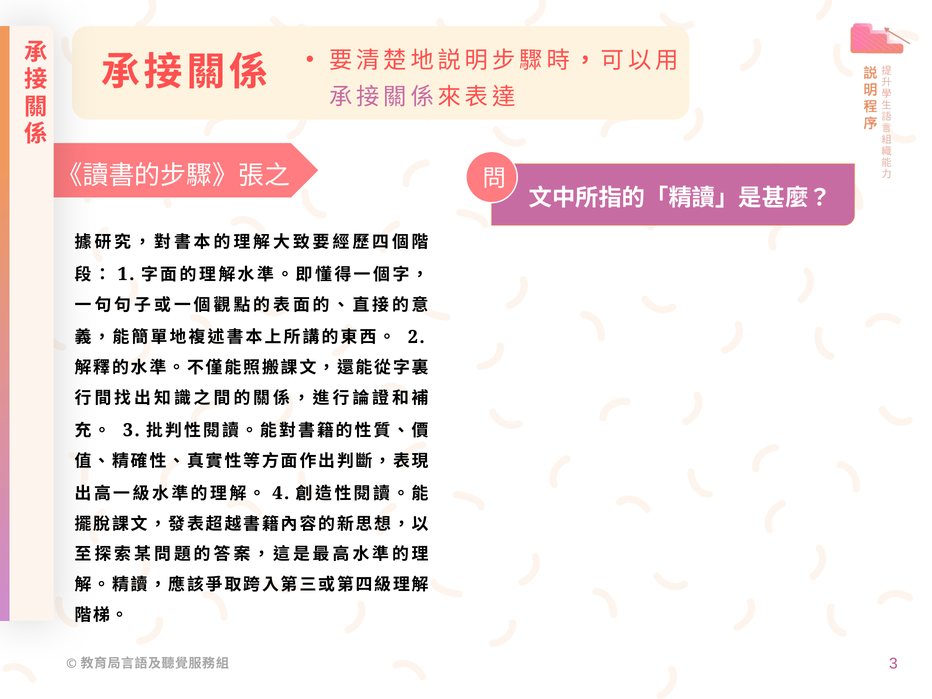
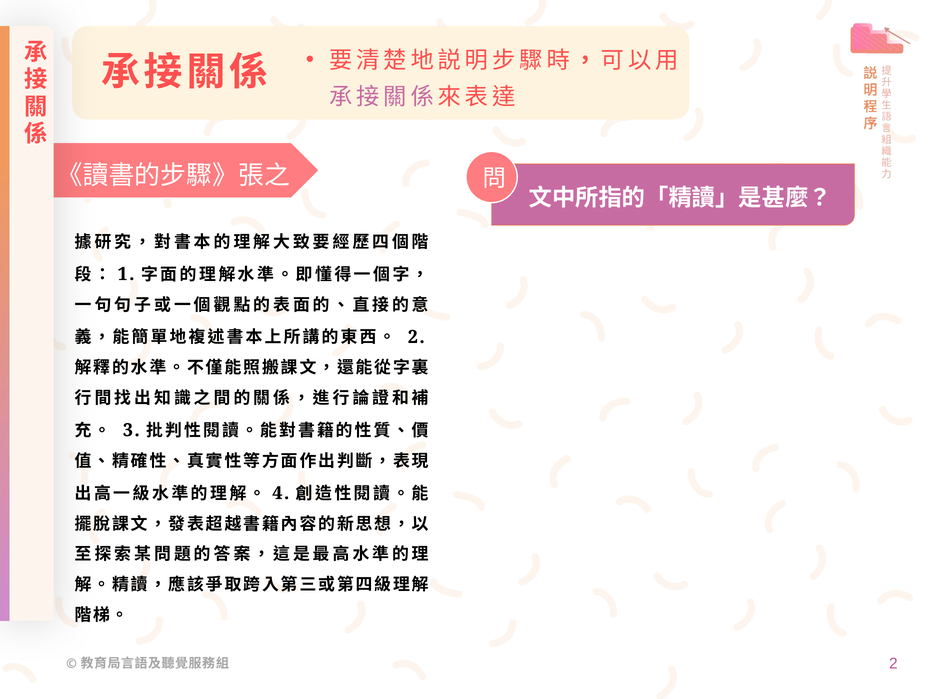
3 at (893, 664): 3 -> 2
